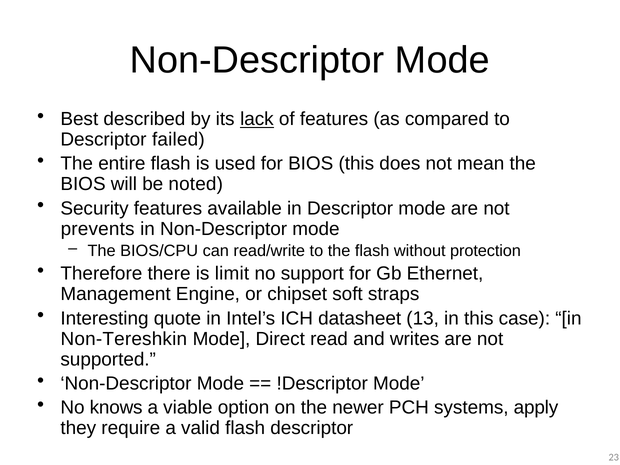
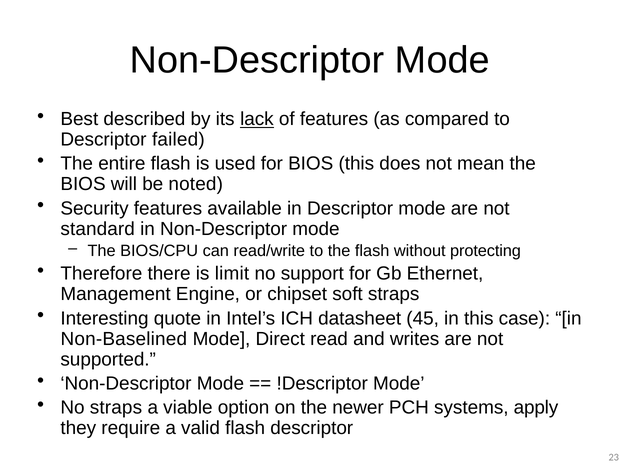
prevents: prevents -> standard
protection: protection -> protecting
13: 13 -> 45
Non-Tereshkin: Non-Tereshkin -> Non-Baselined
No knows: knows -> straps
